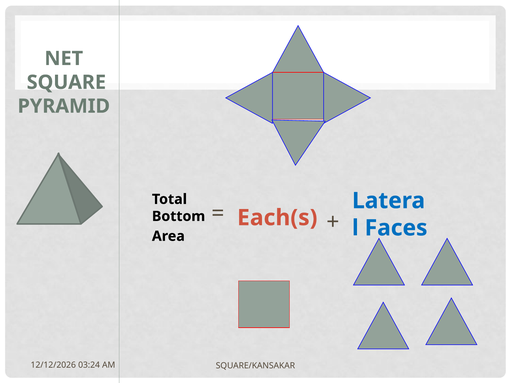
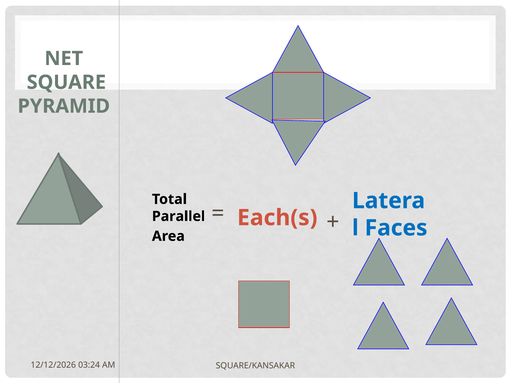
Bottom: Bottom -> Parallel
